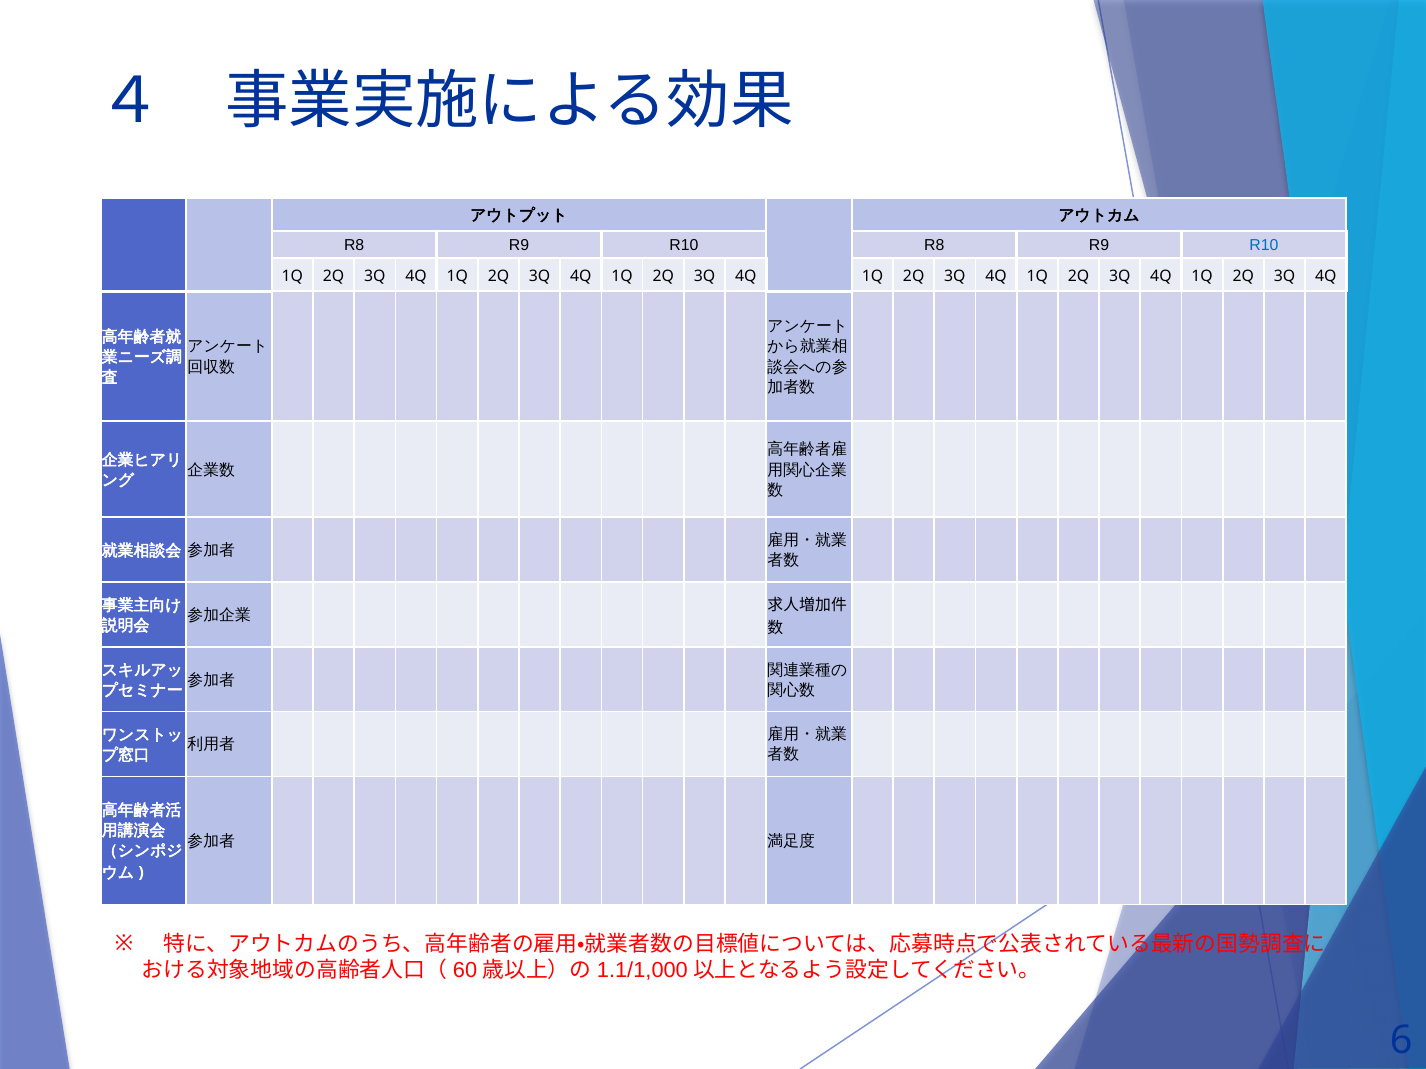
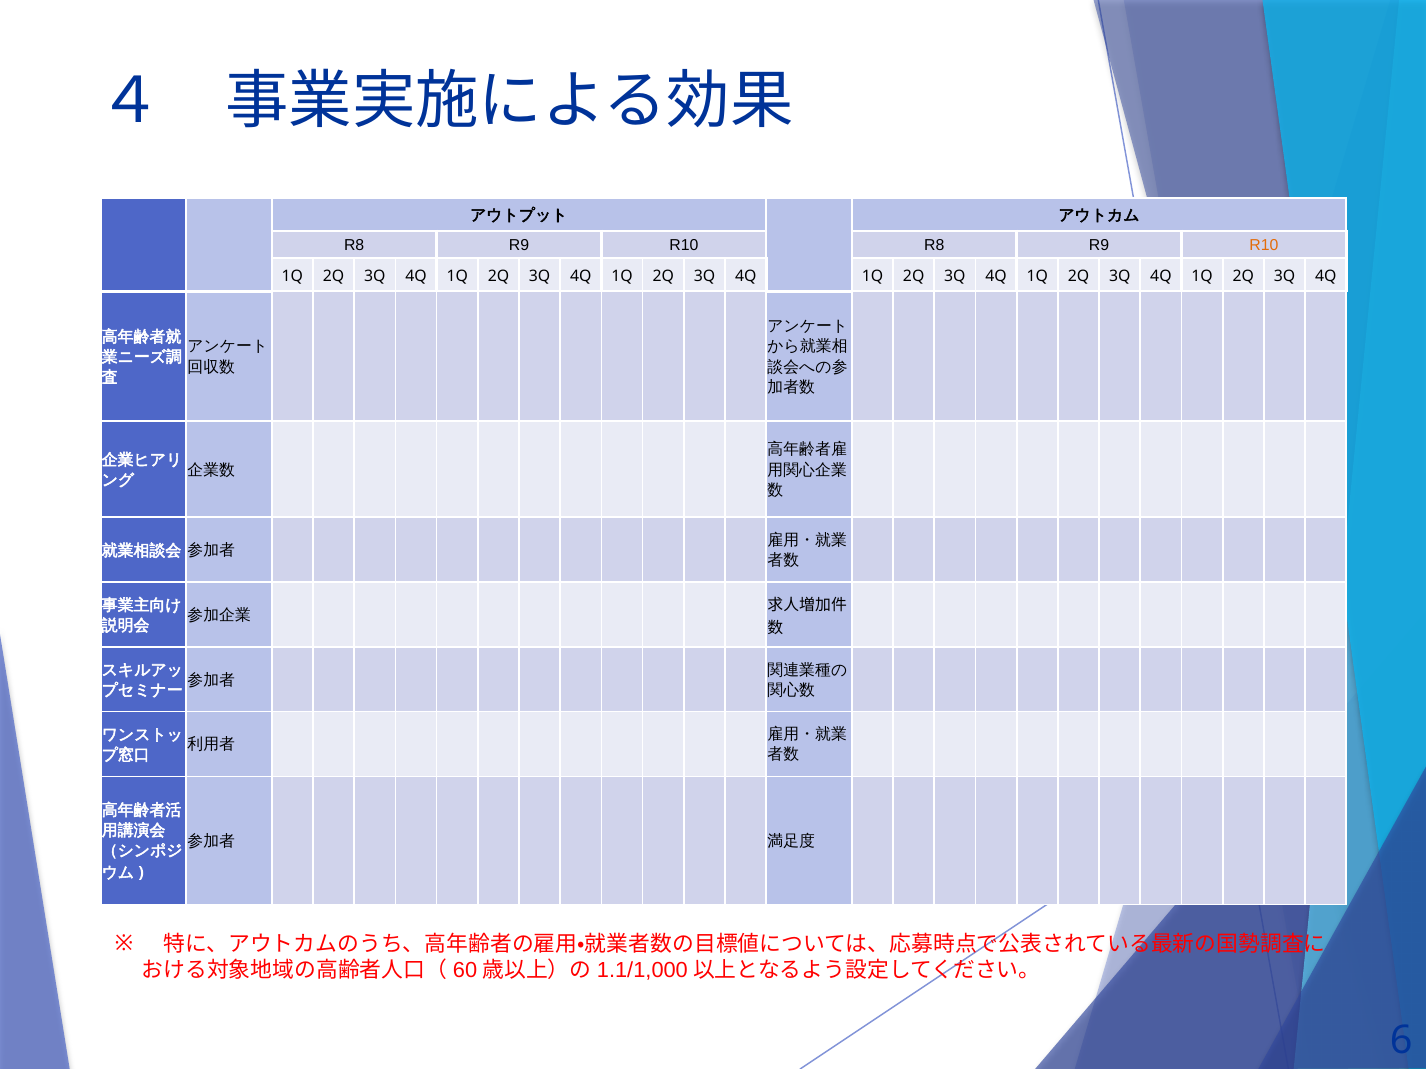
R10 at (1264, 246) colour: blue -> orange
